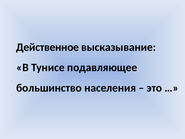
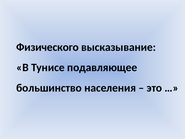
Действенное: Действенное -> Физического
